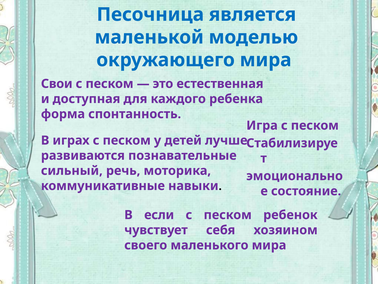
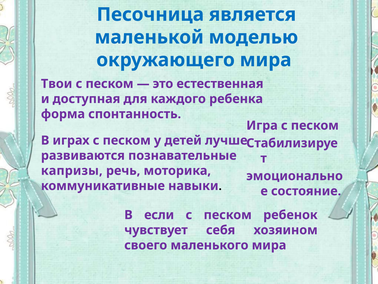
Свои: Свои -> Твои
сильный: сильный -> капризы
